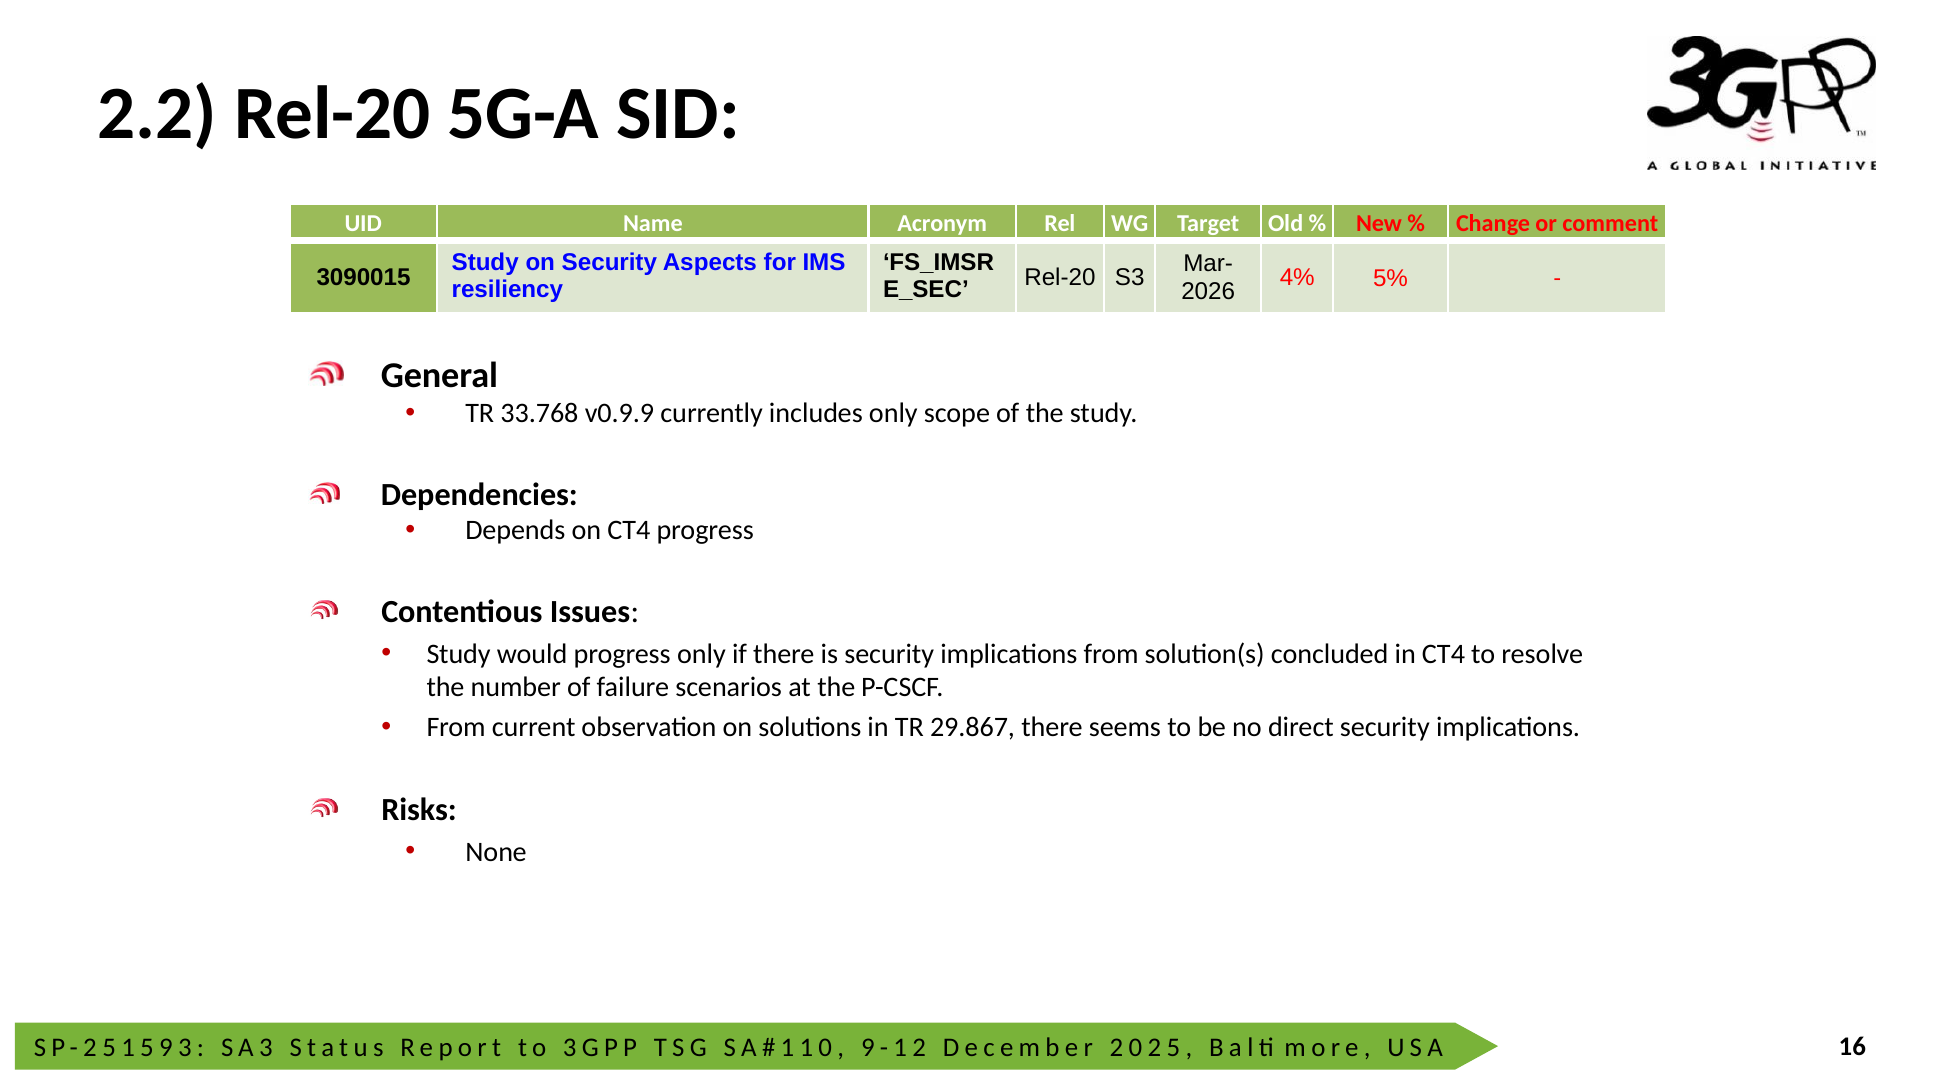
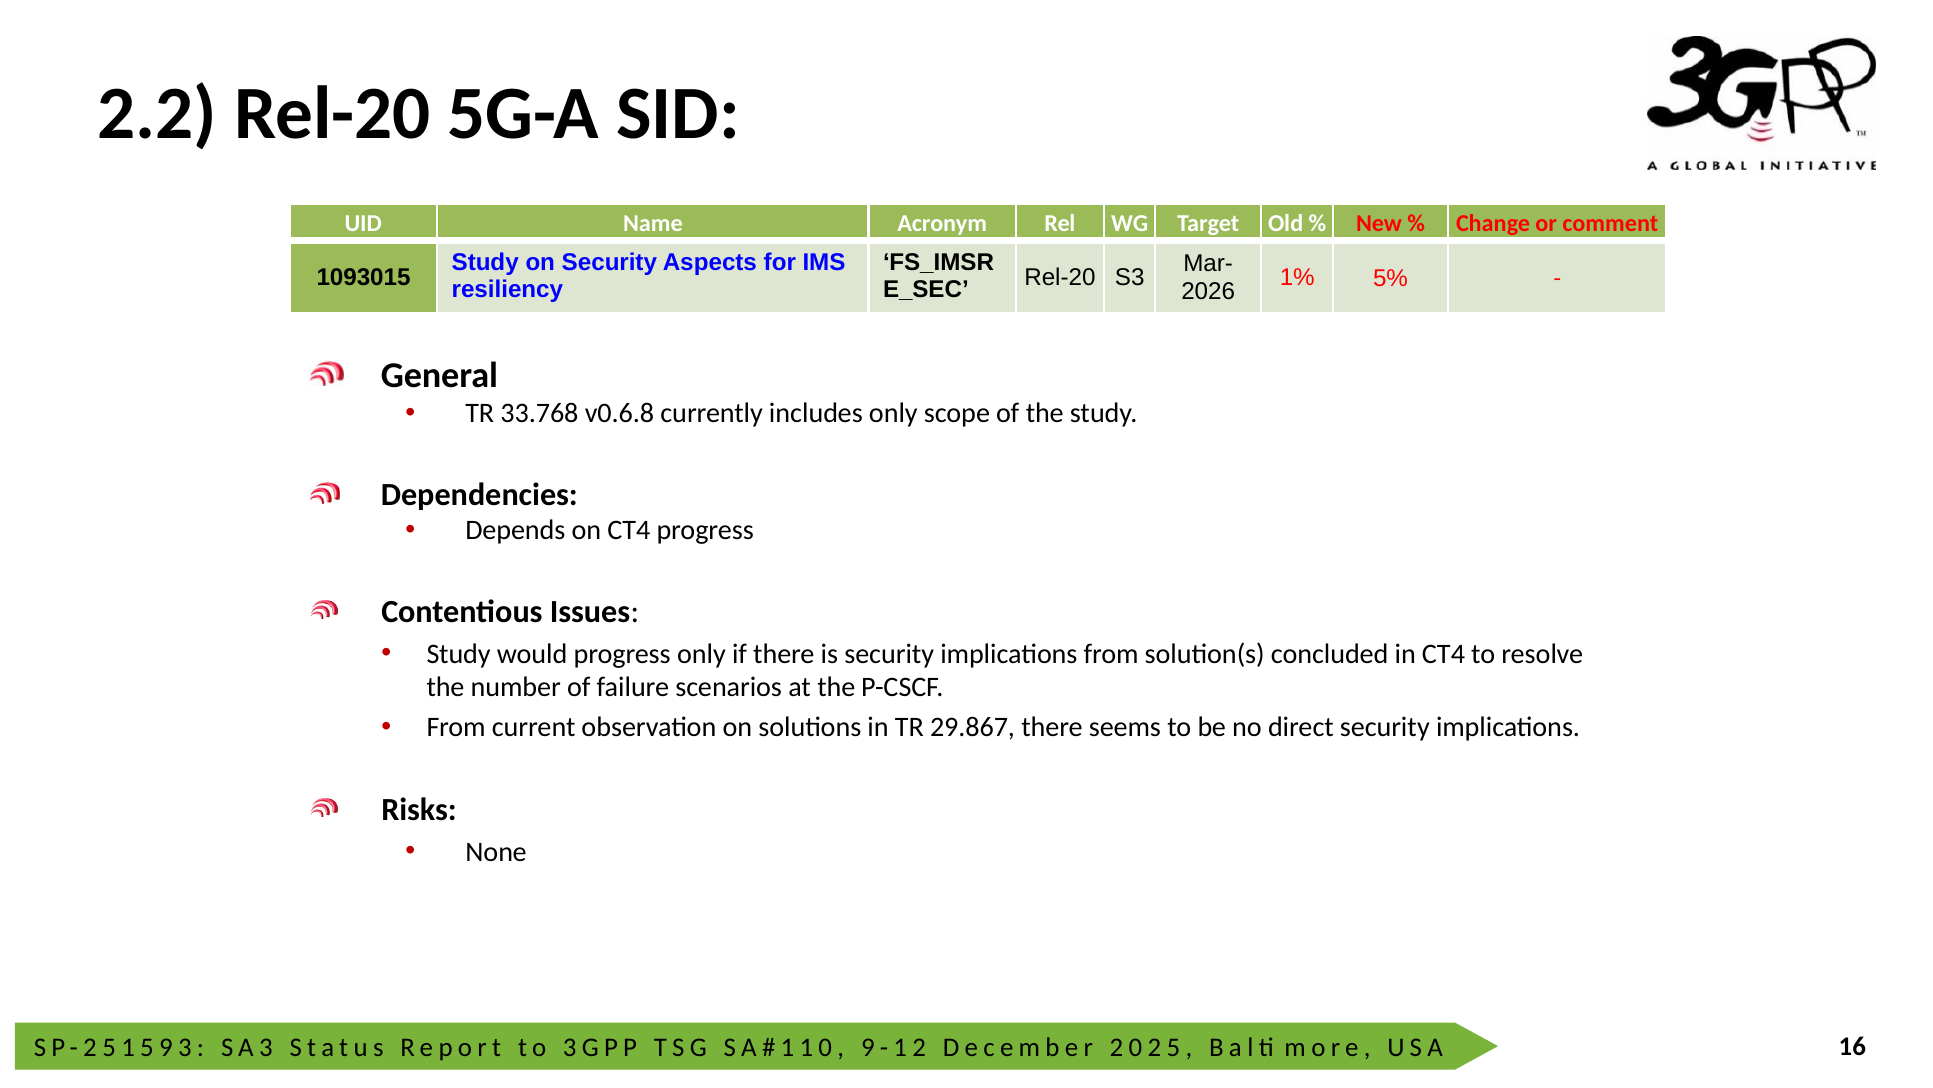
3090015: 3090015 -> 1093015
4%: 4% -> 1%
v0.9.9: v0.9.9 -> v0.6.8
